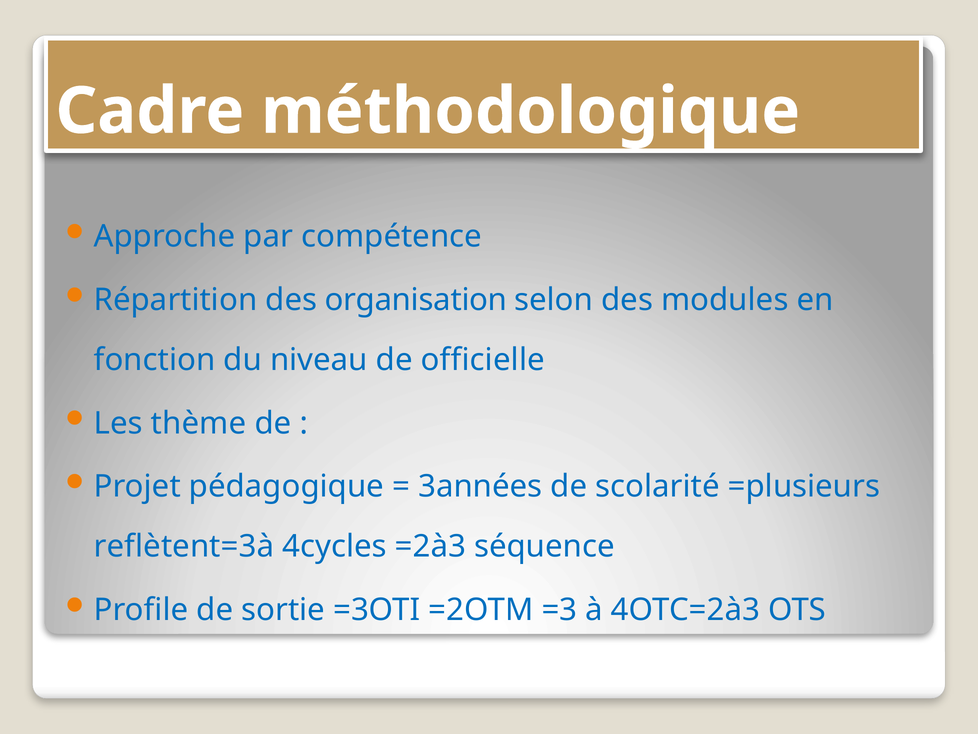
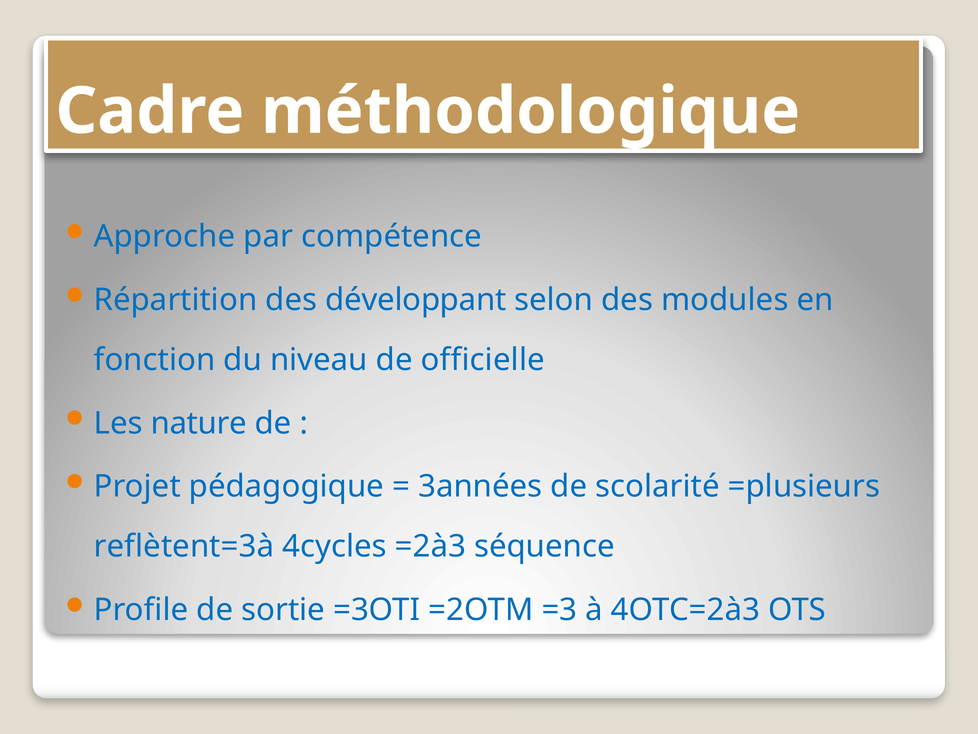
organisation: organisation -> développant
thème: thème -> nature
